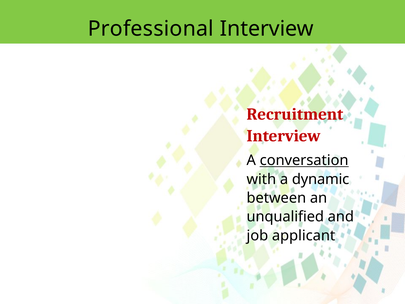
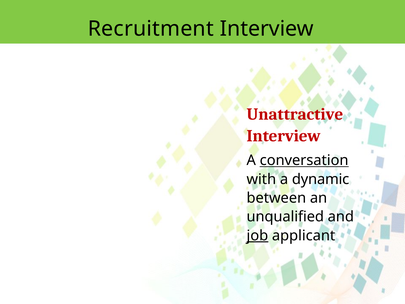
Professional: Professional -> Recruitment
Recruitment: Recruitment -> Unattractive
job underline: none -> present
